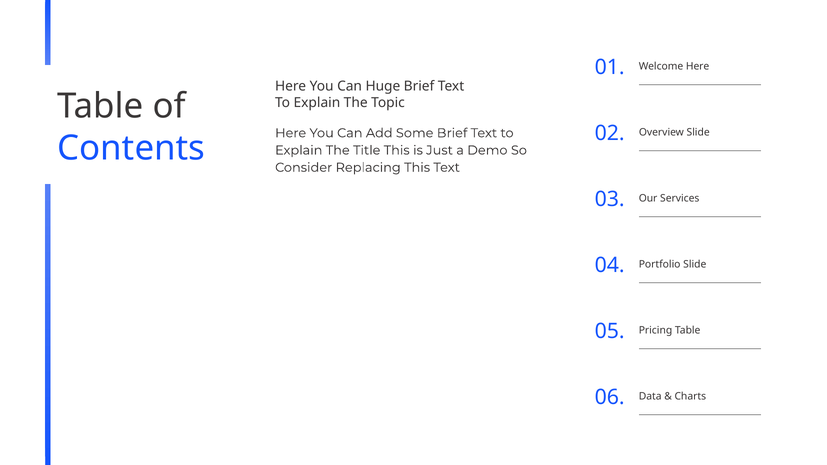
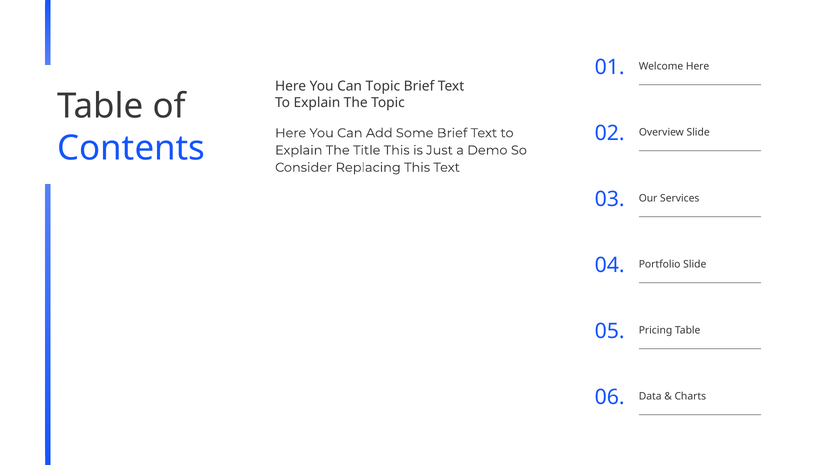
Can Huge: Huge -> Topic
